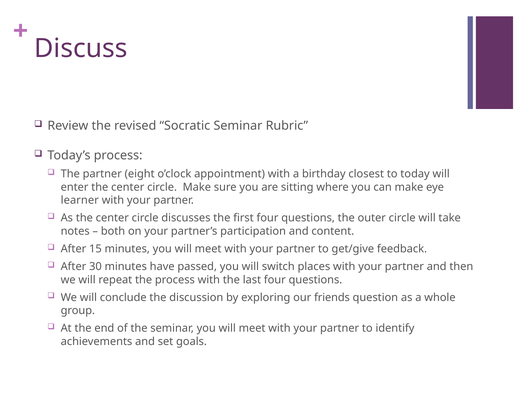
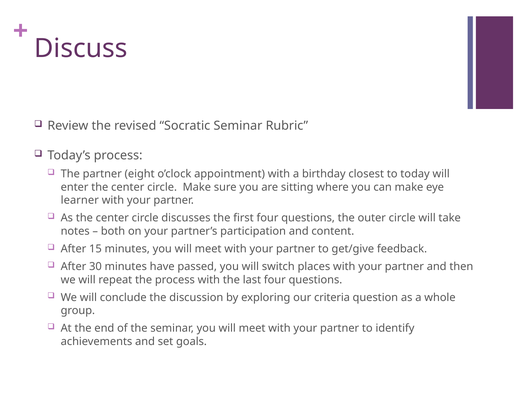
friends: friends -> criteria
